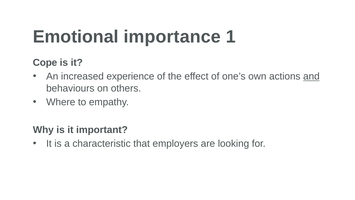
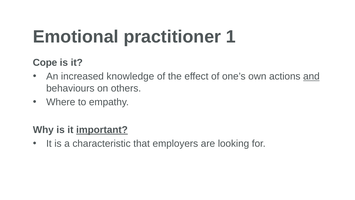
importance: importance -> practitioner
experience: experience -> knowledge
important underline: none -> present
